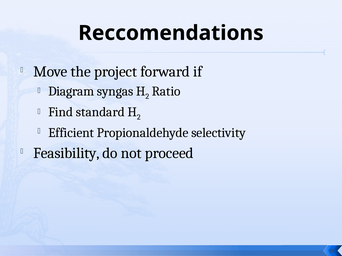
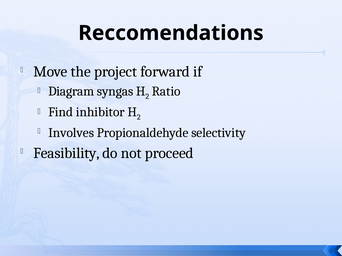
standard: standard -> inhibitor
Efficient: Efficient -> Involves
